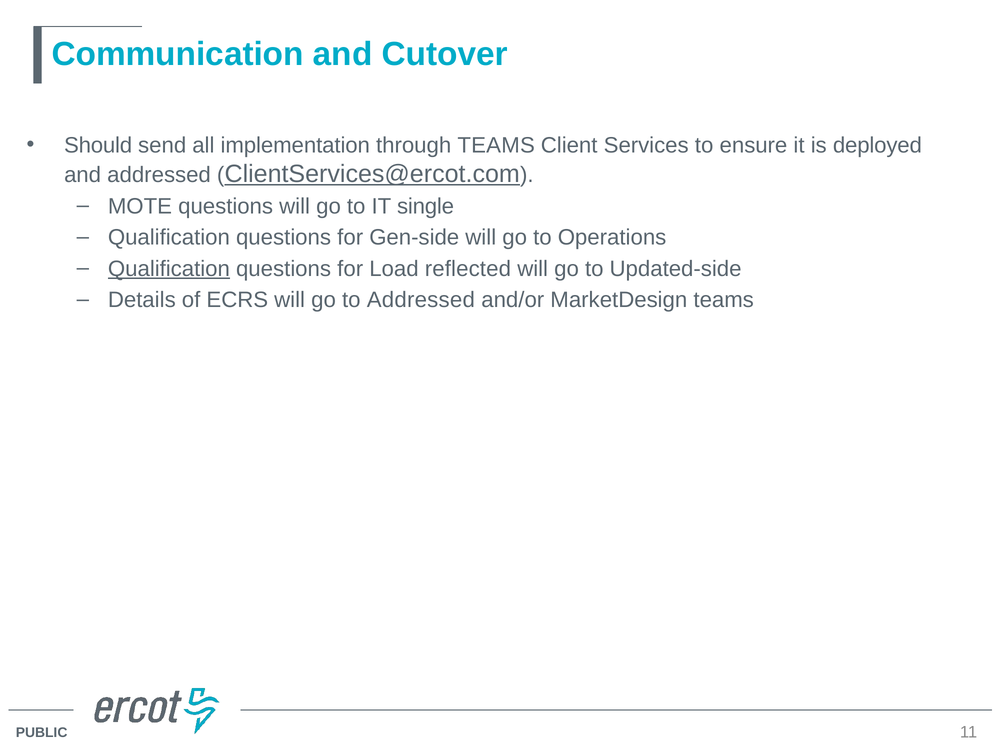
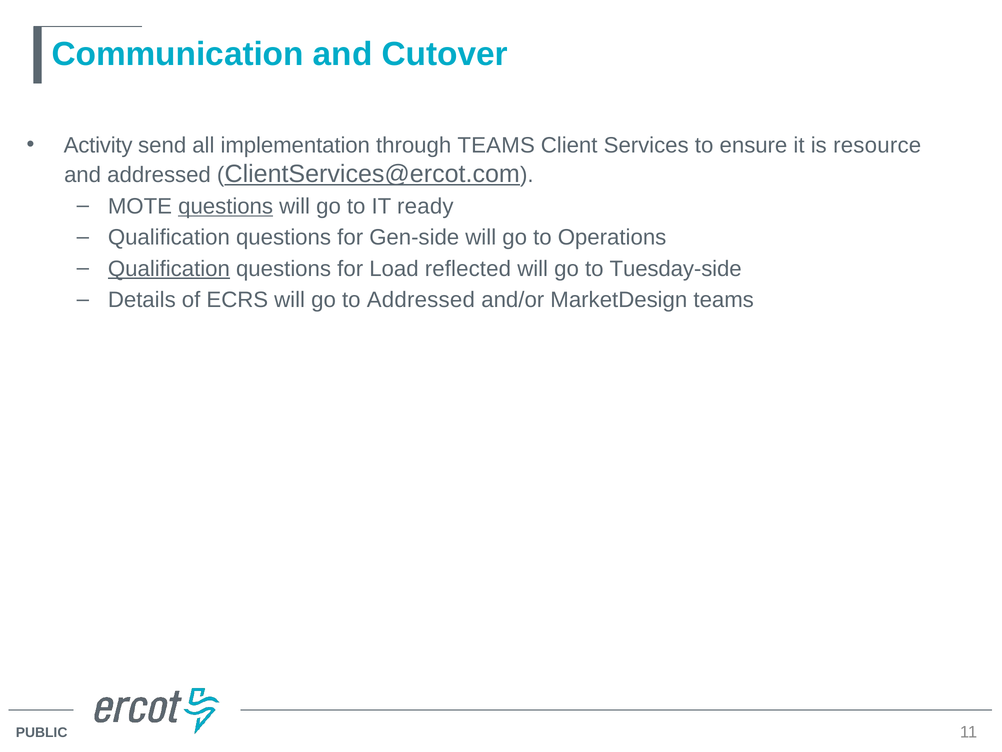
Should: Should -> Activity
deployed: deployed -> resource
questions at (226, 206) underline: none -> present
single: single -> ready
Updated-side: Updated-side -> Tuesday-side
